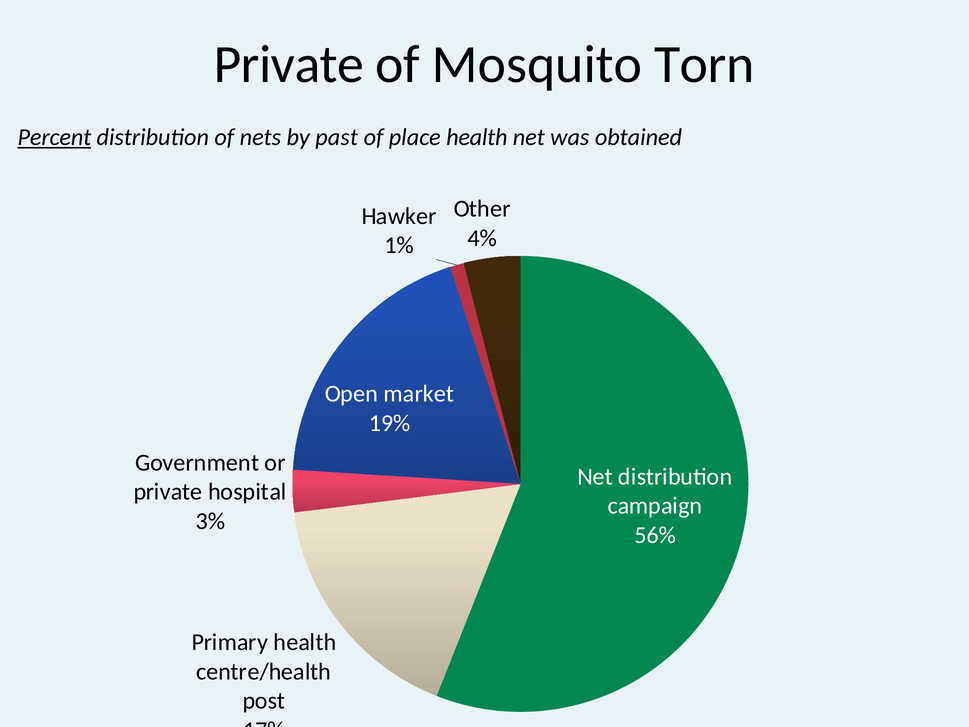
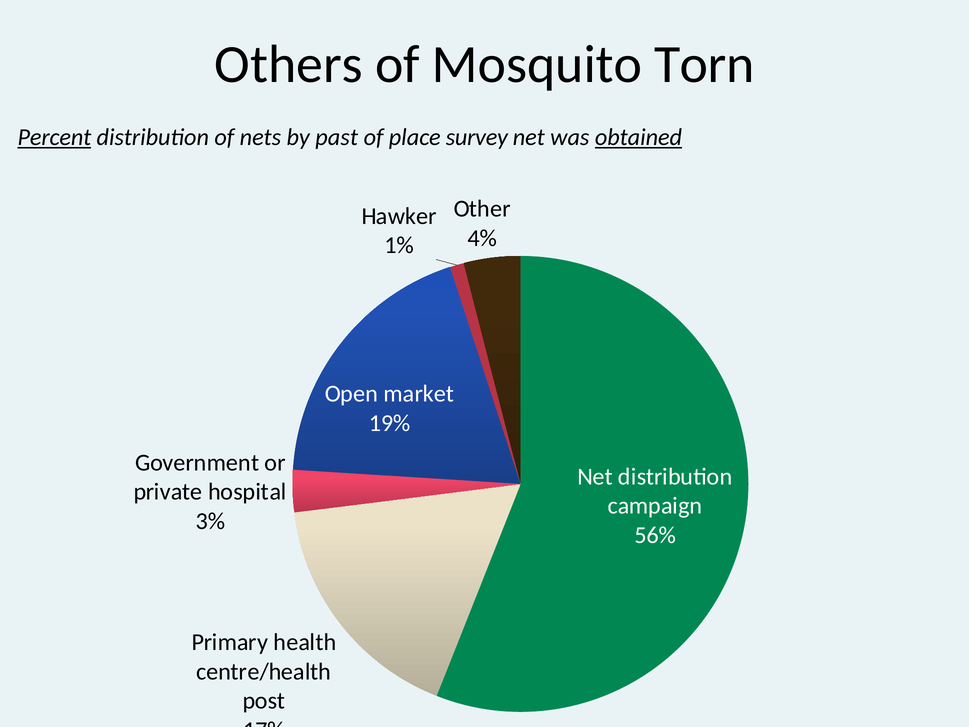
Private at (289, 64): Private -> Others
place health: health -> survey
obtained underline: none -> present
